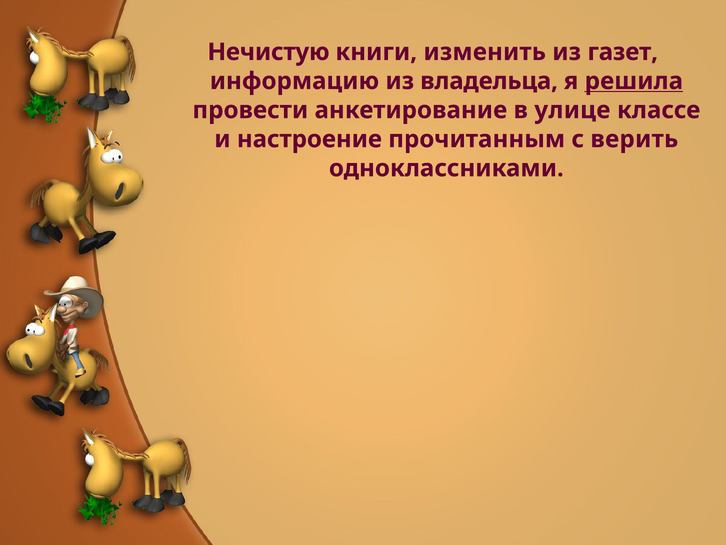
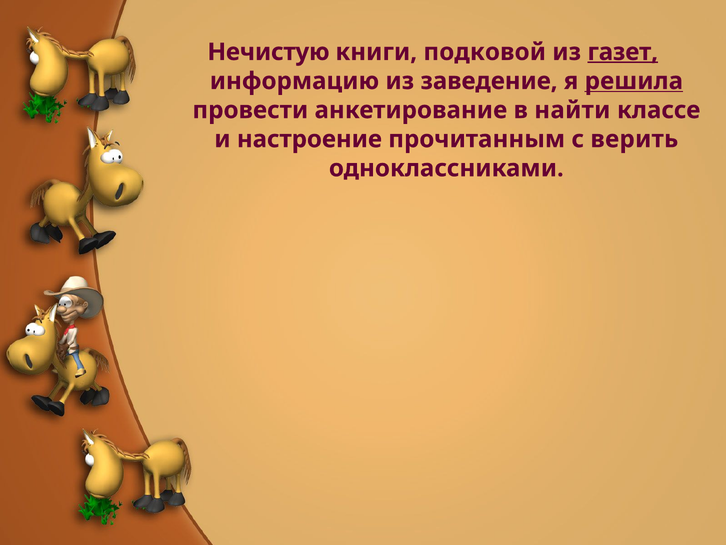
изменить: изменить -> подковой
газет underline: none -> present
владельца: владельца -> заведение
улице: улице -> найти
